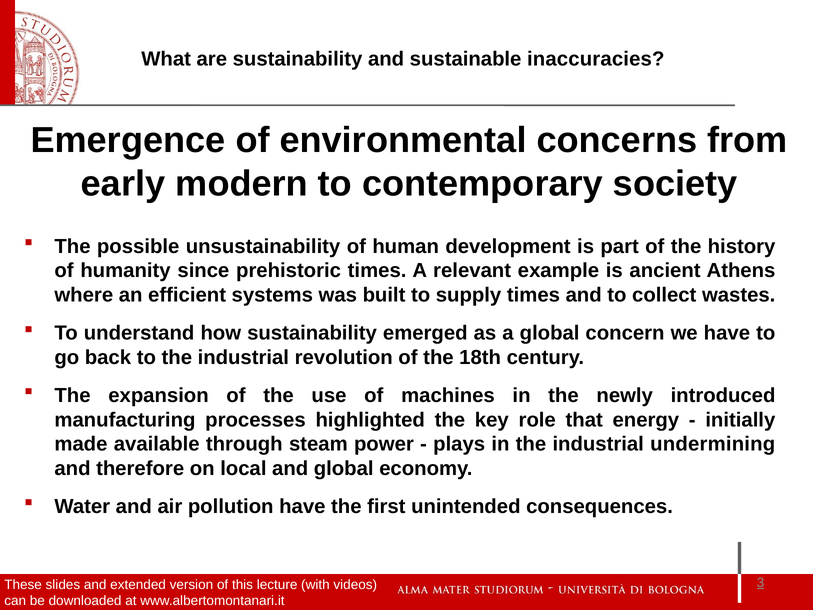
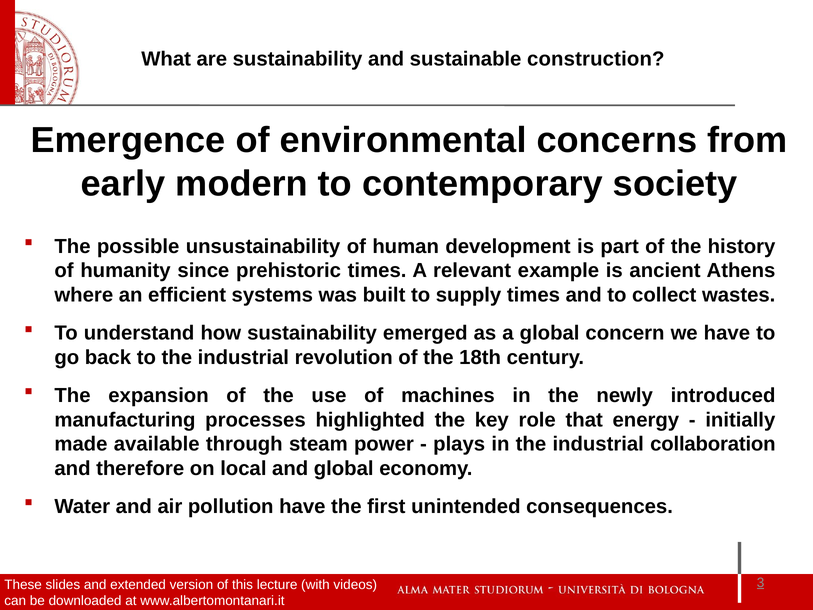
inaccuracies: inaccuracies -> construction
undermining: undermining -> collaboration
